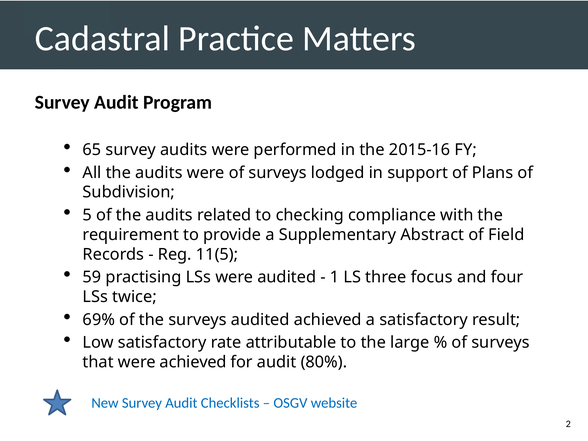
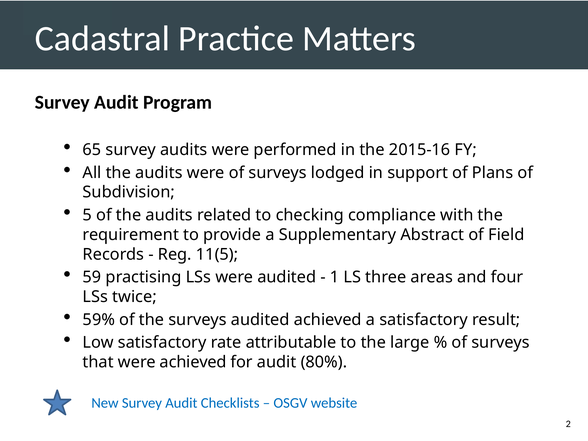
focus: focus -> areas
69%: 69% -> 59%
